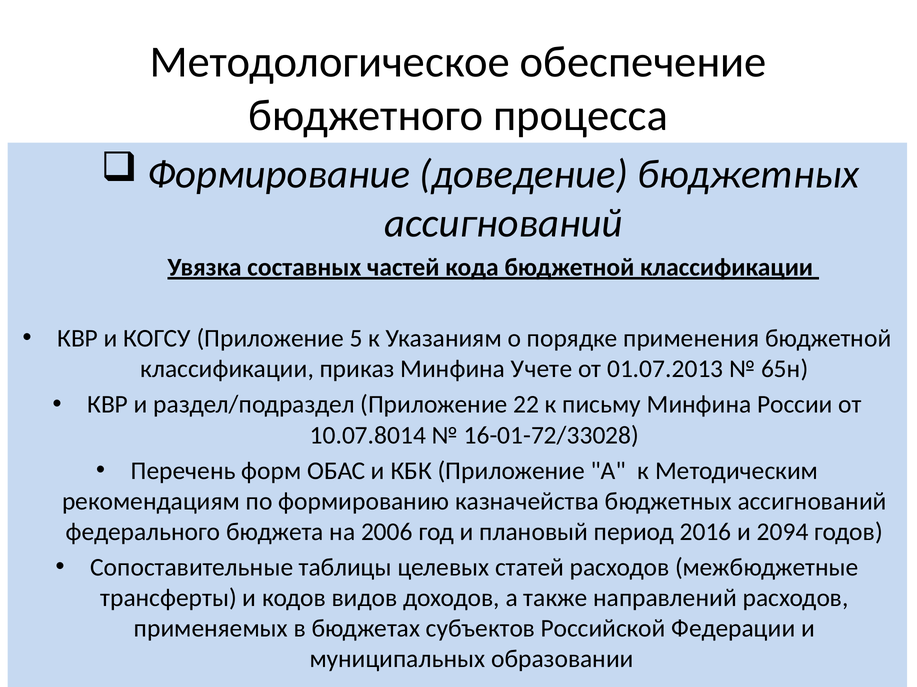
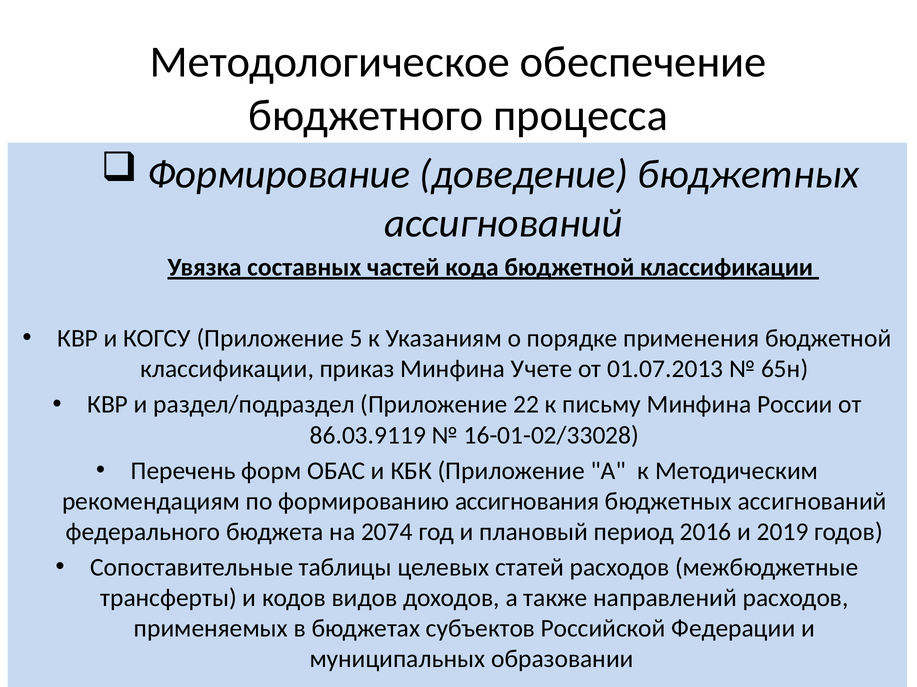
10.07.8014: 10.07.8014 -> 86.03.9119
16-01-72/33028: 16-01-72/33028 -> 16-01-02/33028
казначейства: казначейства -> ассигнования
2006: 2006 -> 2074
2094: 2094 -> 2019
